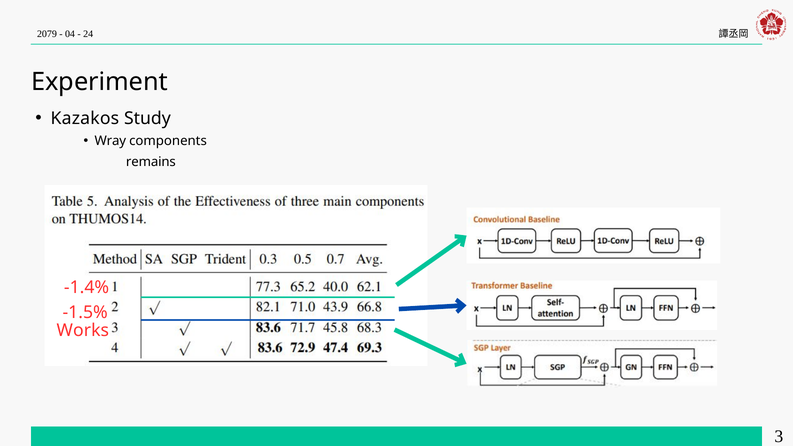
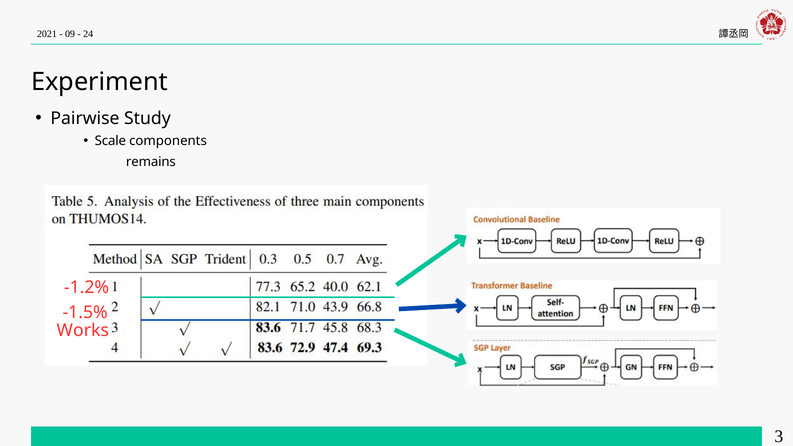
2079: 2079 -> 2021
04: 04 -> 09
Kazakos: Kazakos -> Pairwise
Wray: Wray -> Scale
-1.4%: -1.4% -> -1.2%
